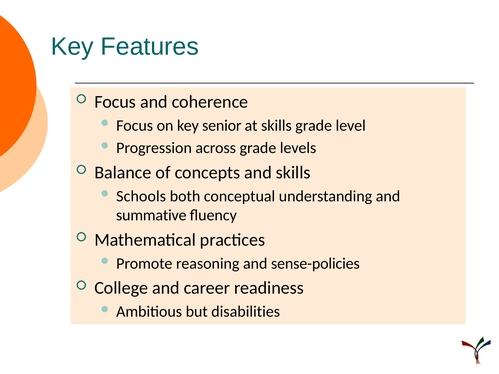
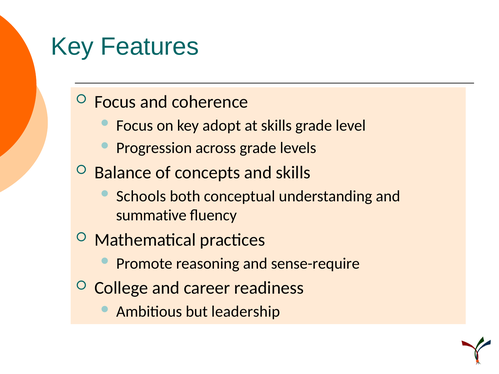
senior: senior -> adopt
sense-policies: sense-policies -> sense-require
disabilities: disabilities -> leadership
